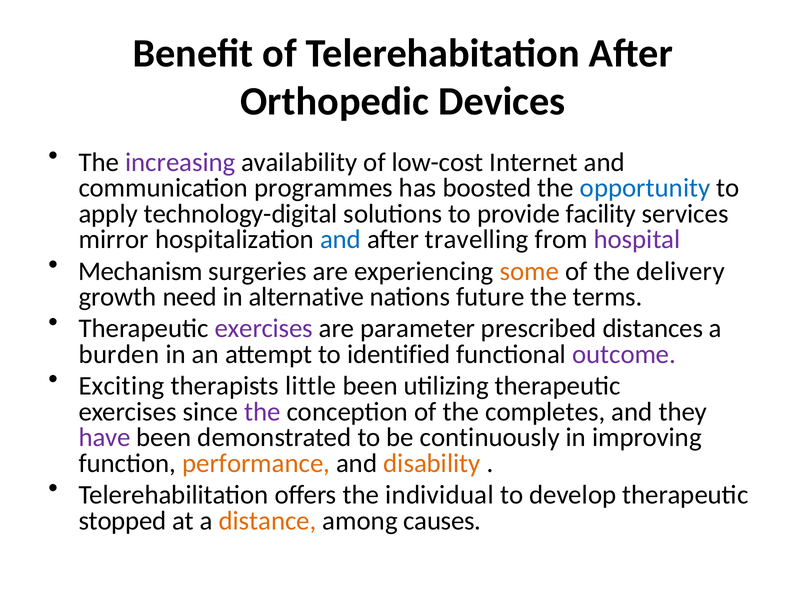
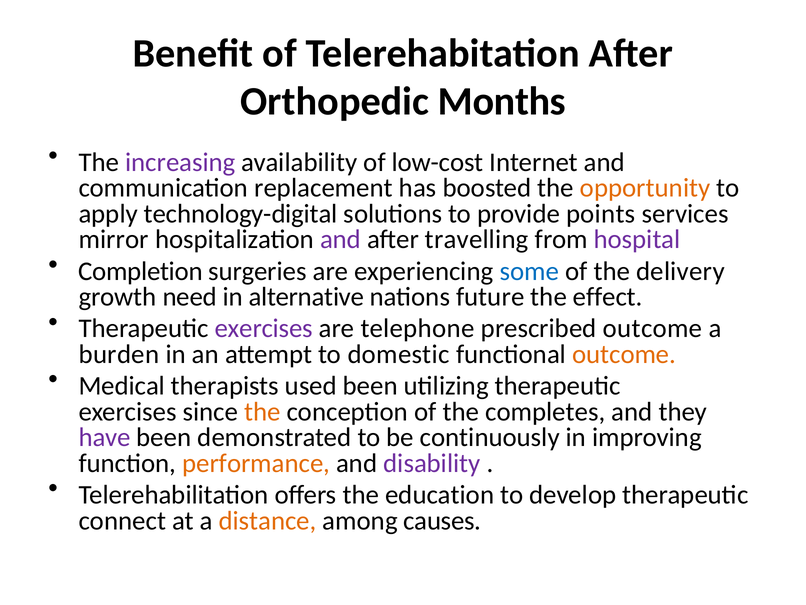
Devices: Devices -> Months
programmes: programmes -> replacement
opportunity colour: blue -> orange
facility: facility -> points
and at (341, 239) colour: blue -> purple
Mechanism: Mechanism -> Completion
some colour: orange -> blue
terms: terms -> effect
parameter: parameter -> telephone
prescribed distances: distances -> outcome
identified: identified -> domestic
outcome at (624, 354) colour: purple -> orange
Exciting: Exciting -> Medical
little: little -> used
the at (263, 411) colour: purple -> orange
disability colour: orange -> purple
individual: individual -> education
stopped: stopped -> connect
